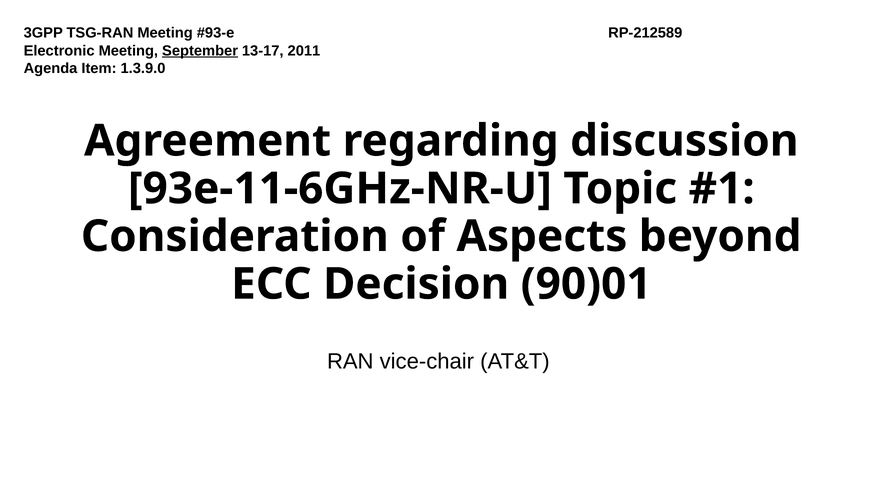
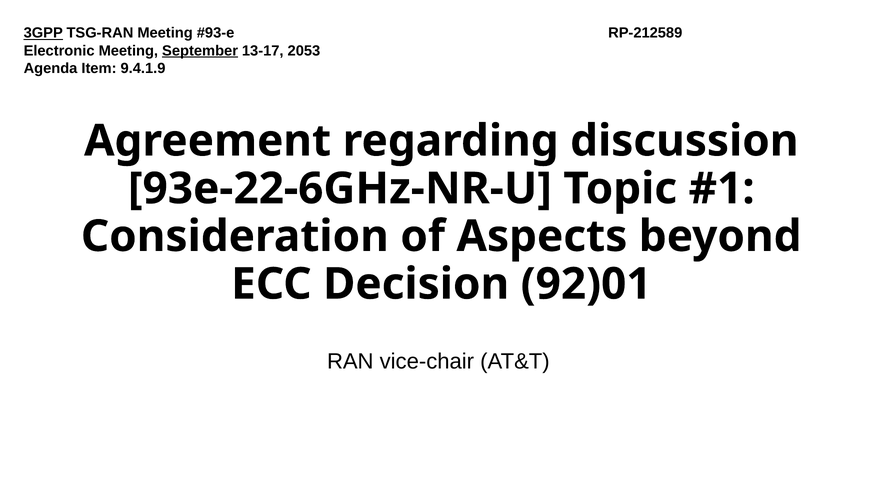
3GPP underline: none -> present
2011: 2011 -> 2053
1.3.9.0: 1.3.9.0 -> 9.4.1.9
93e-11-6GHz-NR-U: 93e-11-6GHz-NR-U -> 93e-22-6GHz-NR-U
90)01: 90)01 -> 92)01
